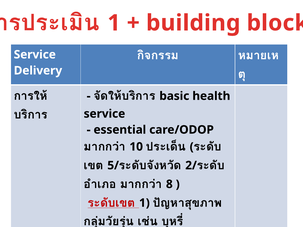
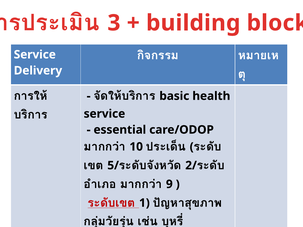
1 at (114, 23): 1 -> 3
8: 8 -> 9
